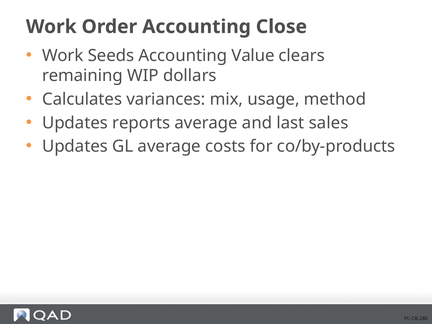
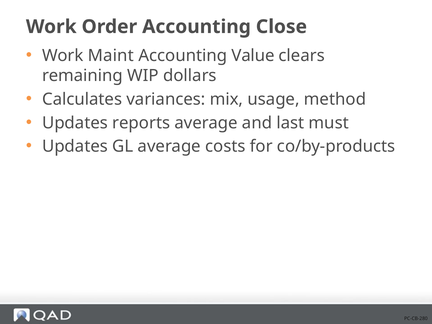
Seeds: Seeds -> Maint
sales: sales -> must
